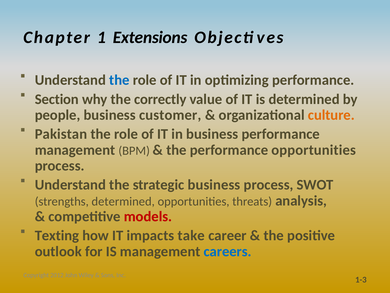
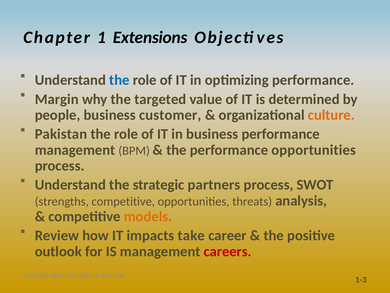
Section: Section -> Margin
correctly: correctly -> targeted
strategic business: business -> partners
strengths determined: determined -> competitive
models colour: red -> orange
Texting: Texting -> Review
careers colour: blue -> red
